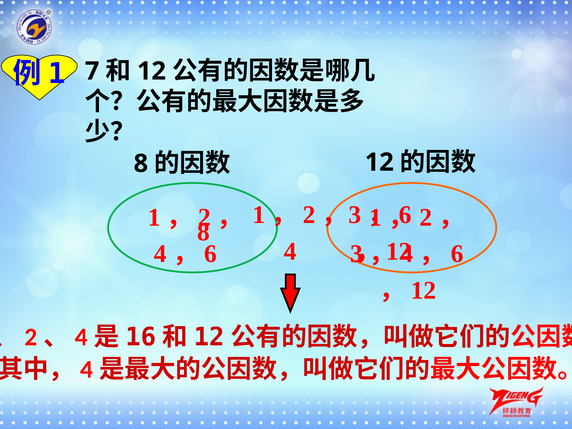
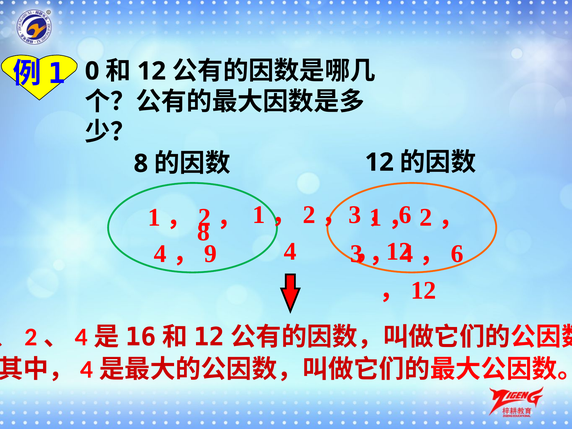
7: 7 -> 0
6 at (211, 254): 6 -> 9
